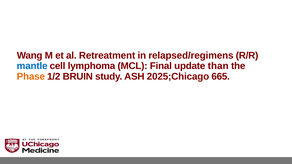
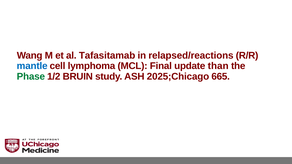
Retreatment: Retreatment -> Tafasitamab
relapsed/regimens: relapsed/regimens -> relapsed/reactions
Phase colour: orange -> green
